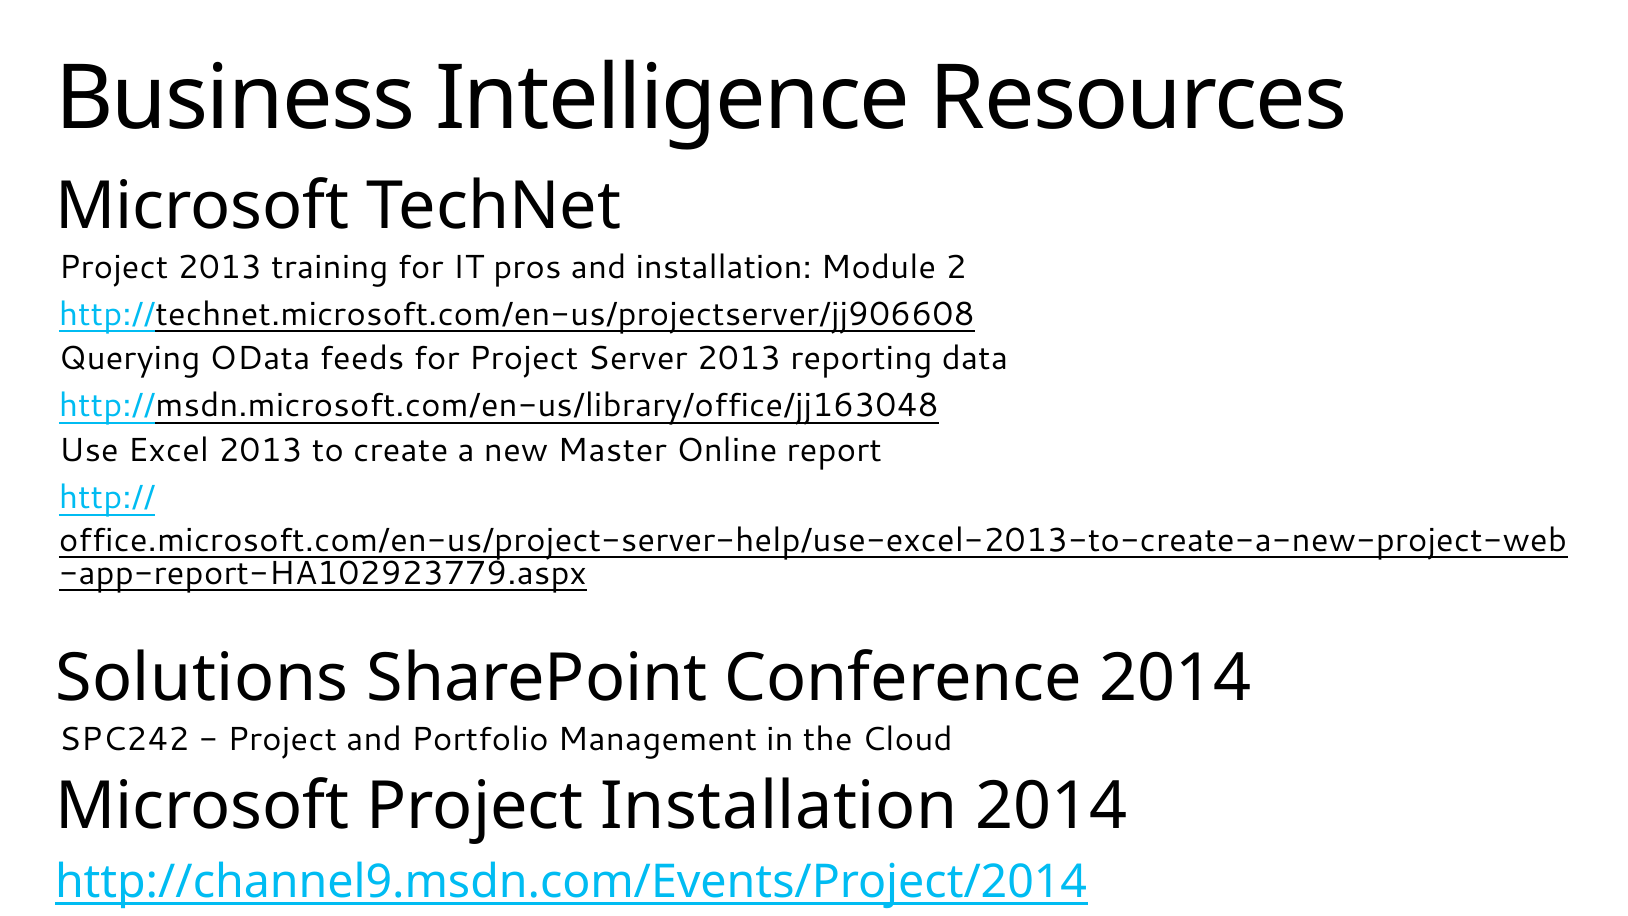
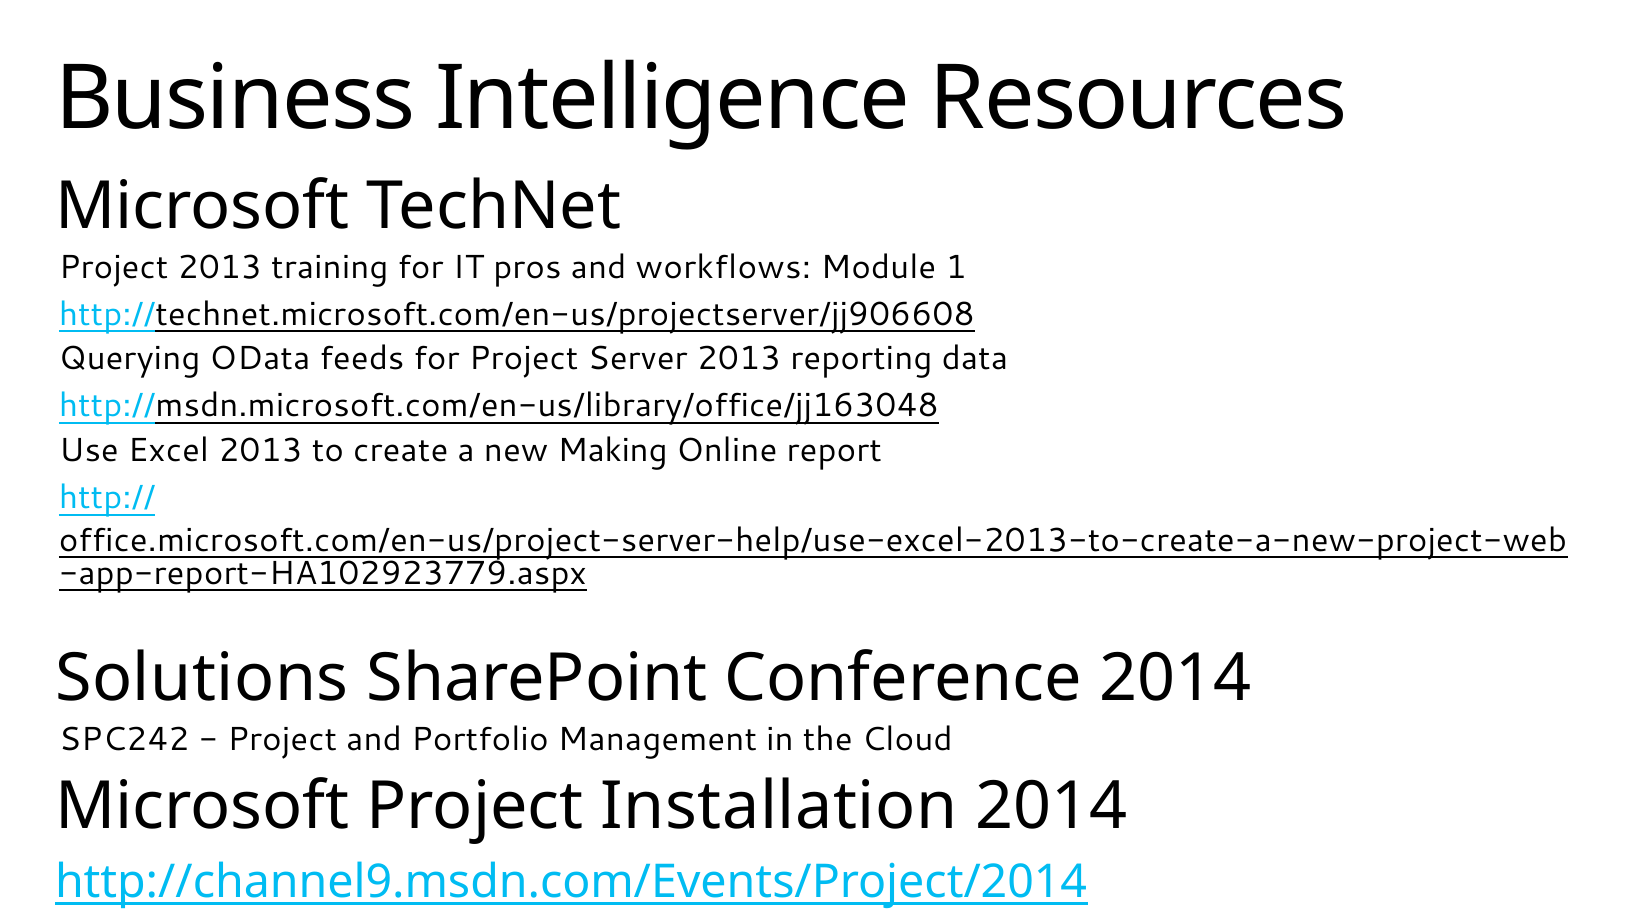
and installation: installation -> workflows
2: 2 -> 1
Master: Master -> Making
